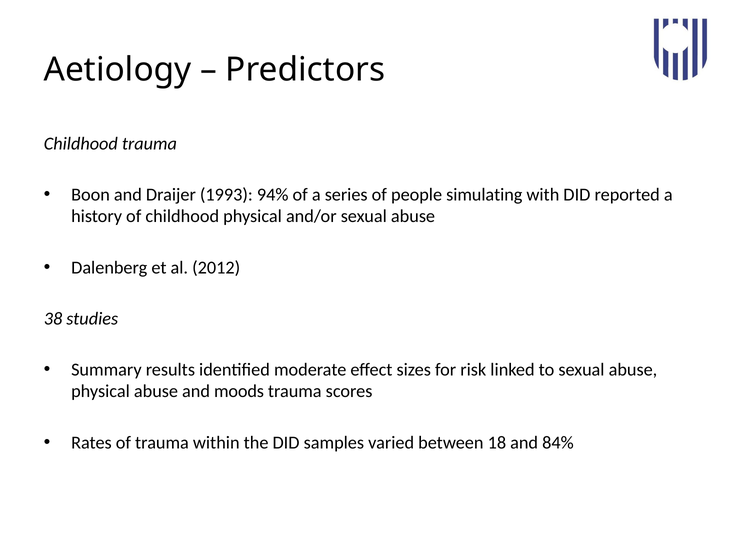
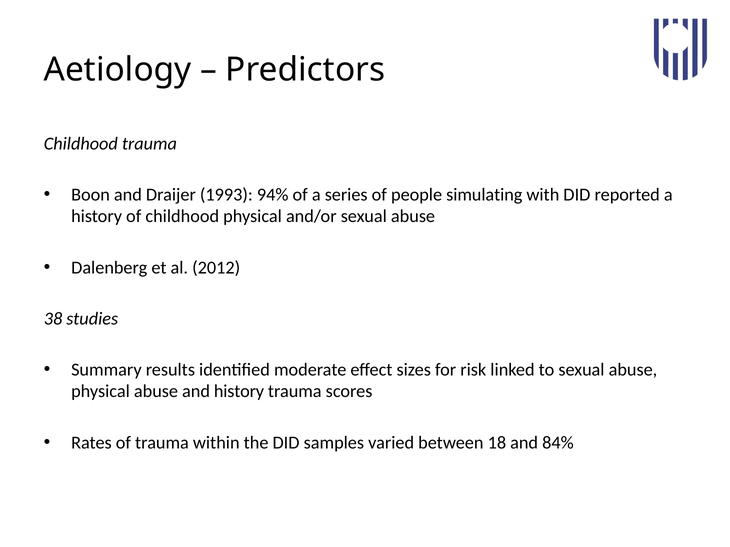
and moods: moods -> history
